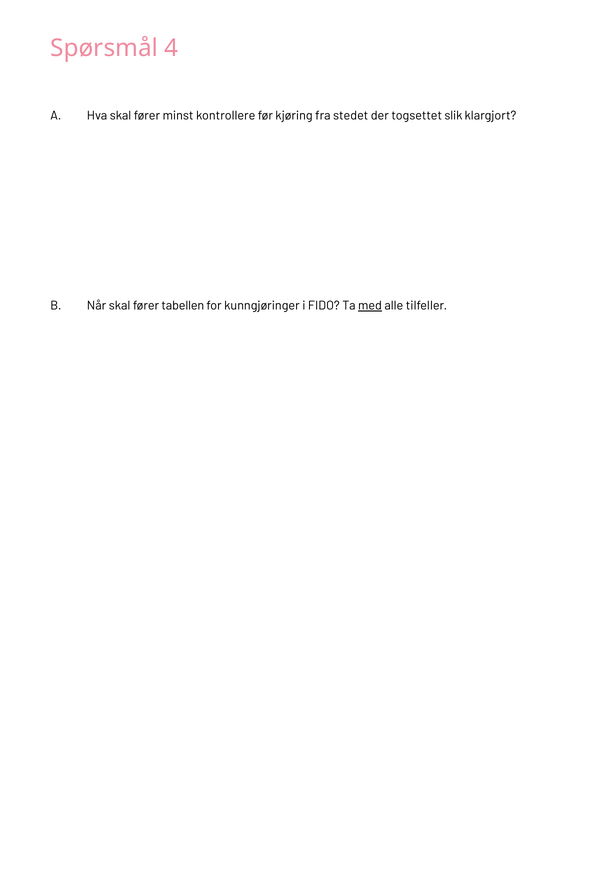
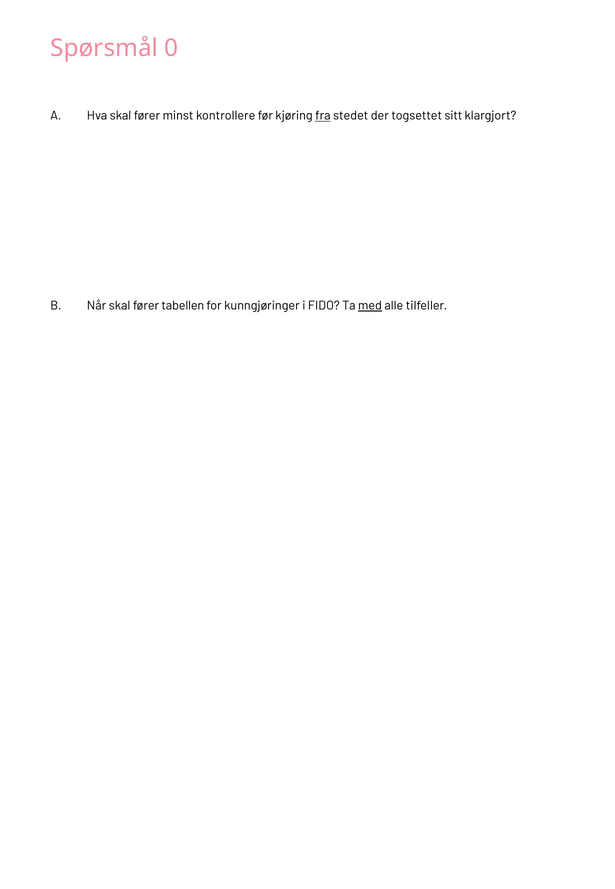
4: 4 -> 0
fra underline: none -> present
slik: slik -> sitt
